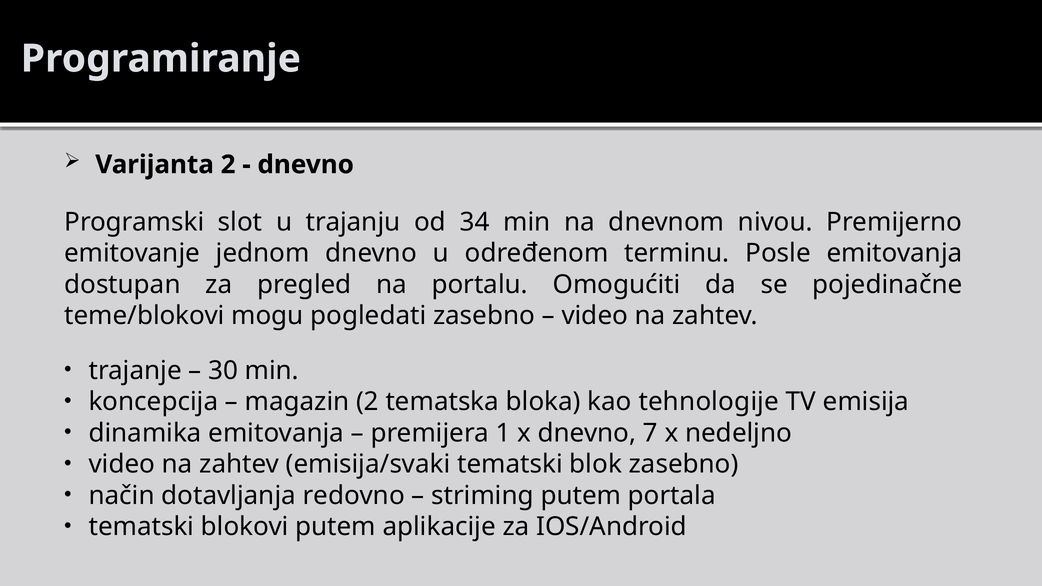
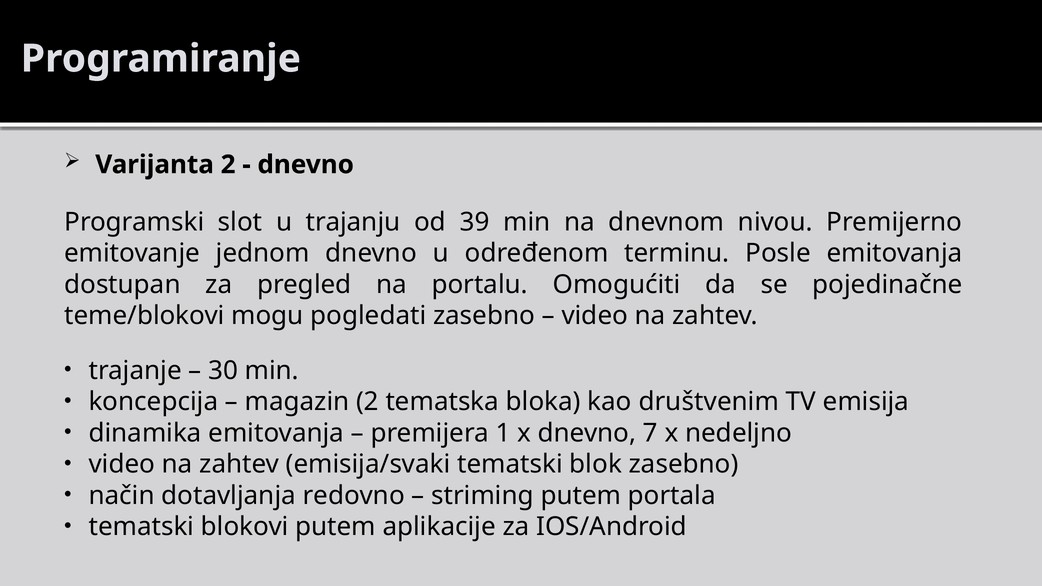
34: 34 -> 39
tehnologije: tehnologije -> društvenim
